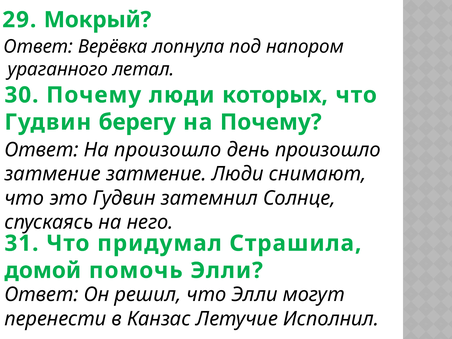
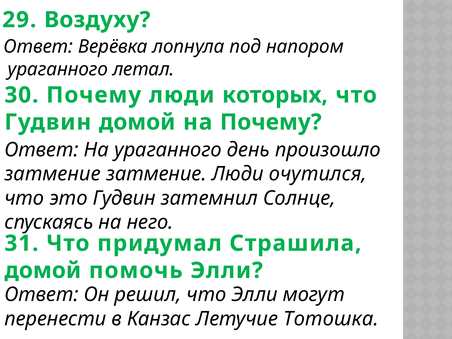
Мокрый: Мокрый -> Воздуху
Гудвин берегу: берегу -> домой
На произошло: произошло -> ураганного
снимают: снимают -> очутился
Исполнил: Исполнил -> Тотошка
